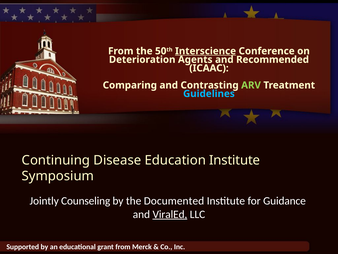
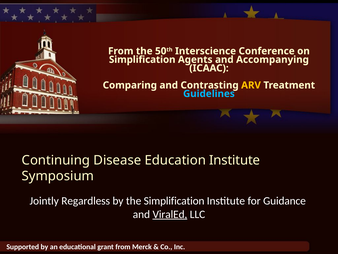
Interscience underline: present -> none
Deterioration at (142, 59): Deterioration -> Simplification
Recommended: Recommended -> Accompanying
ARV colour: light green -> yellow
Counseling: Counseling -> Regardless
the Documented: Documented -> Simplification
